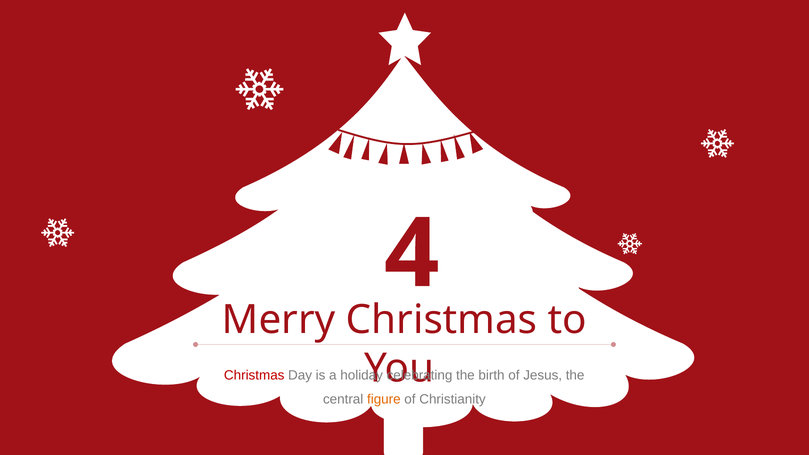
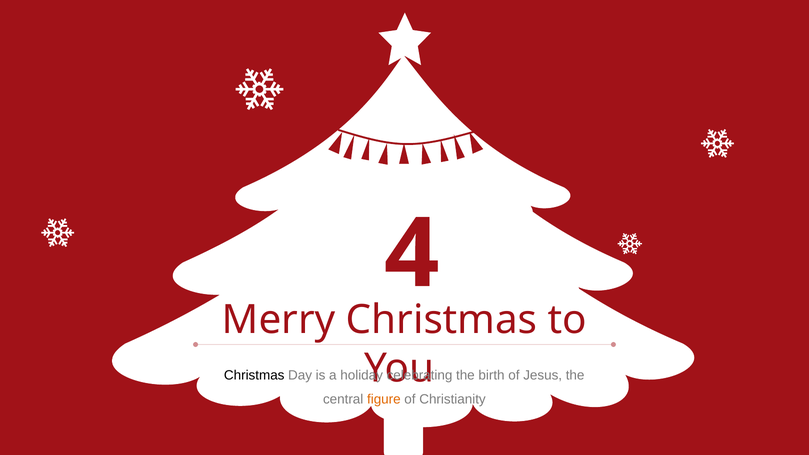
Christmas at (254, 375) colour: red -> black
